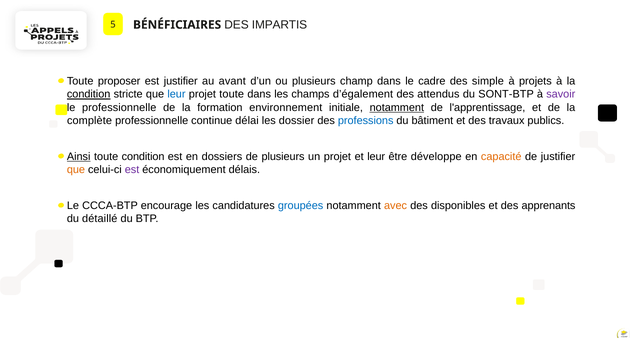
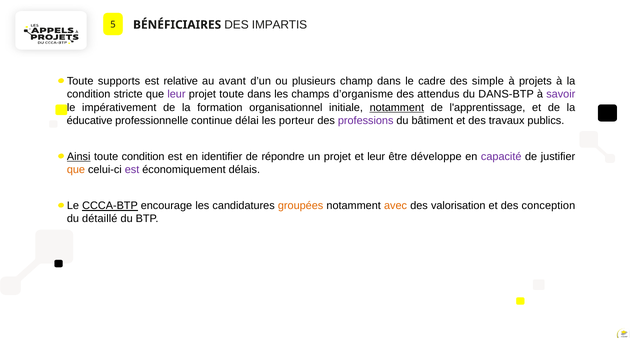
proposer: proposer -> supports
est justifier: justifier -> relative
condition at (89, 94) underline: present -> none
leur at (176, 94) colour: blue -> purple
d’également: d’également -> d’organisme
SONT-BTP: SONT-BTP -> DANS-BTP
le professionnelle: professionnelle -> impérativement
environnement: environnement -> organisationnel
complète: complète -> éducative
dossier: dossier -> porteur
professions colour: blue -> purple
dossiers: dossiers -> identifier
de plusieurs: plusieurs -> répondre
capacité colour: orange -> purple
CCCA-BTP underline: none -> present
groupées colour: blue -> orange
disponibles: disponibles -> valorisation
apprenants: apprenants -> conception
